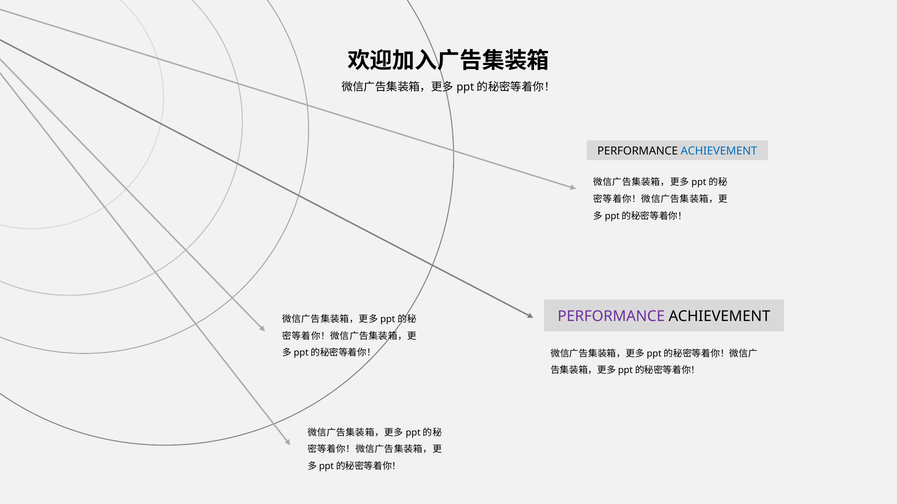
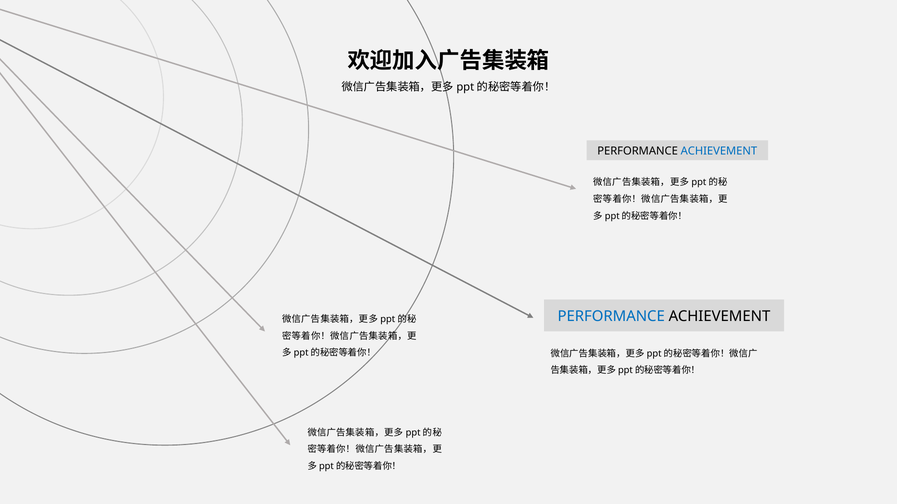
PERFORMANCE at (611, 317) colour: purple -> blue
